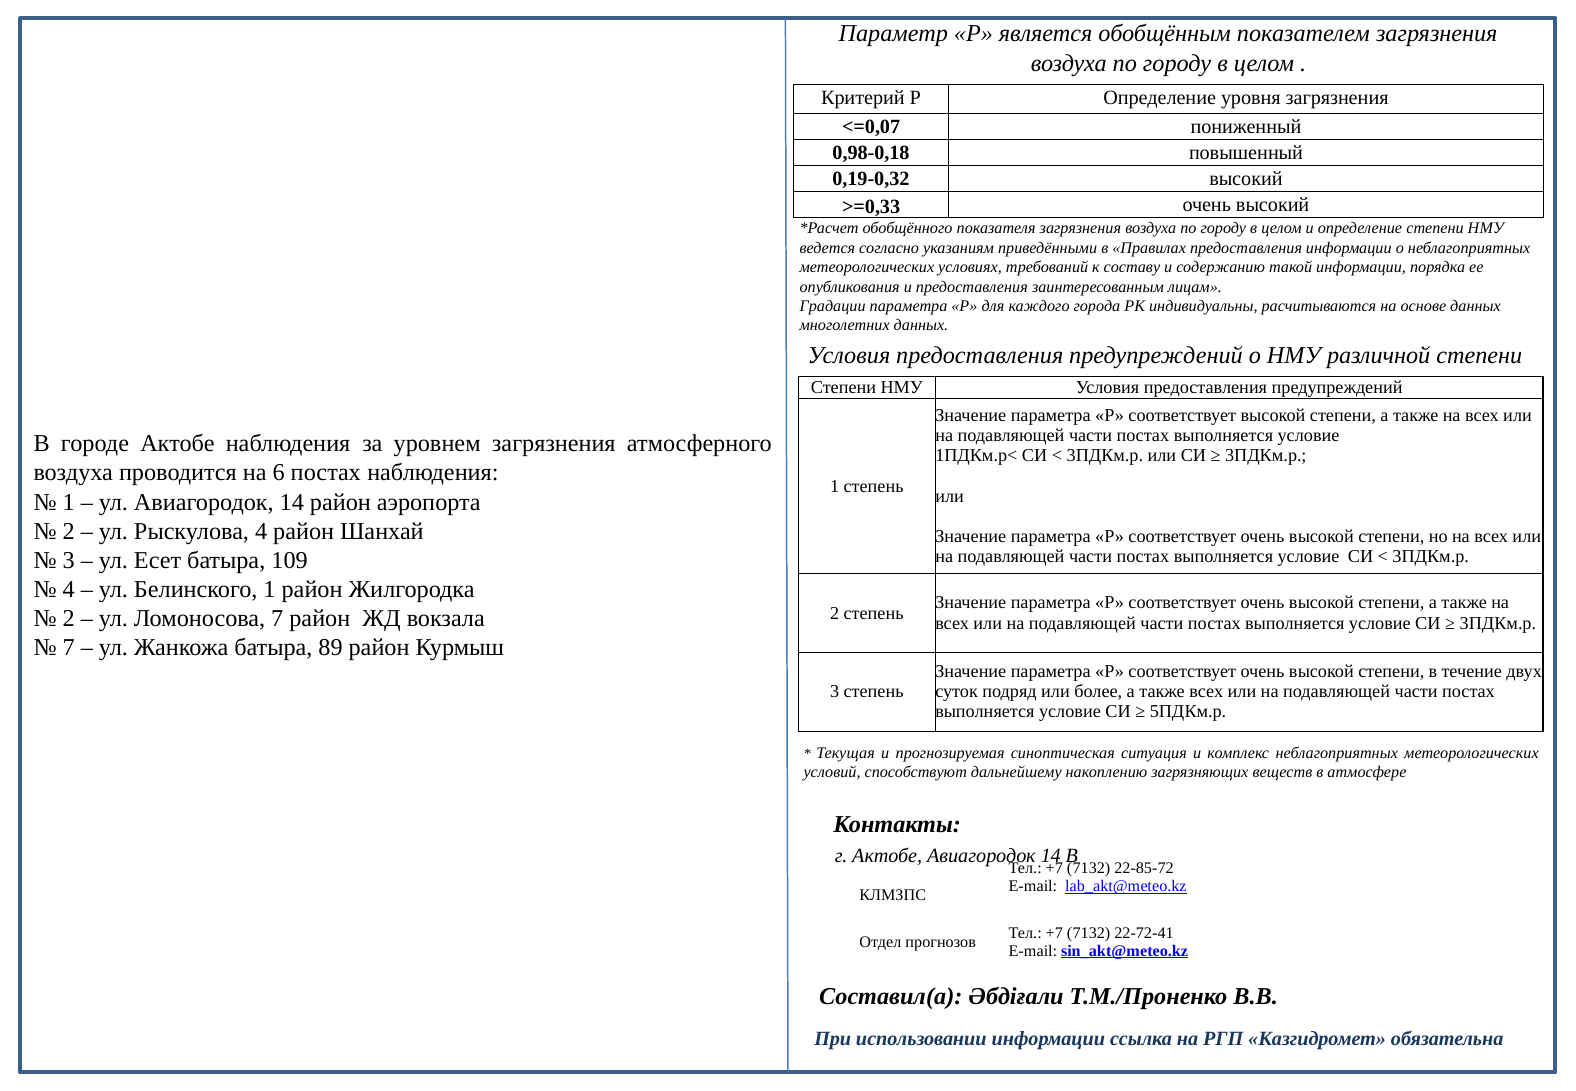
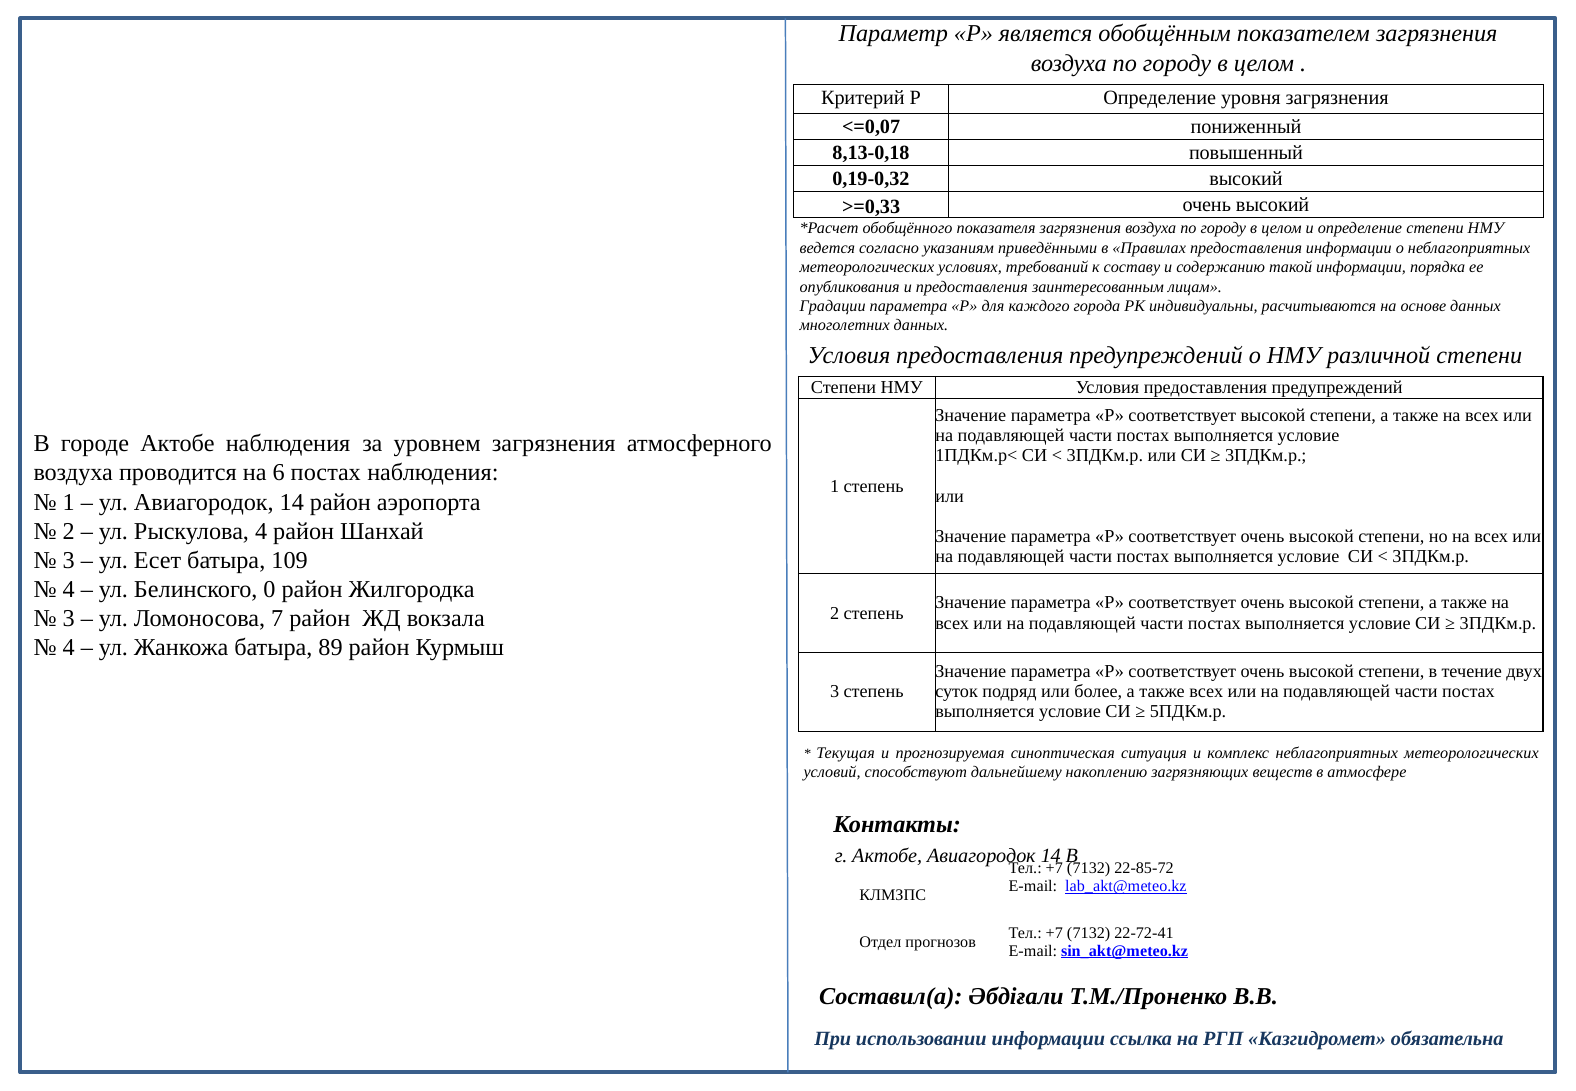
0,98-0,18: 0,98-0,18 -> 8,13-0,18
Белинского 1: 1 -> 0
2 at (69, 618): 2 -> 3
7 at (69, 648): 7 -> 4
